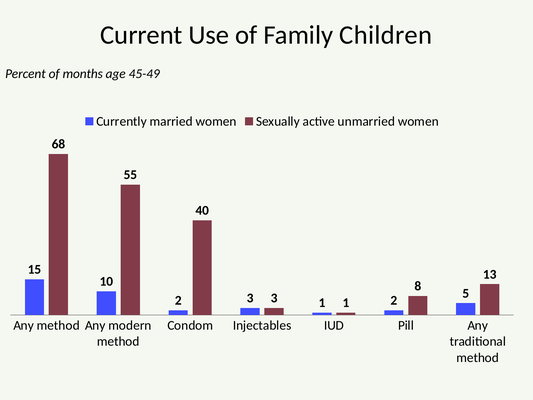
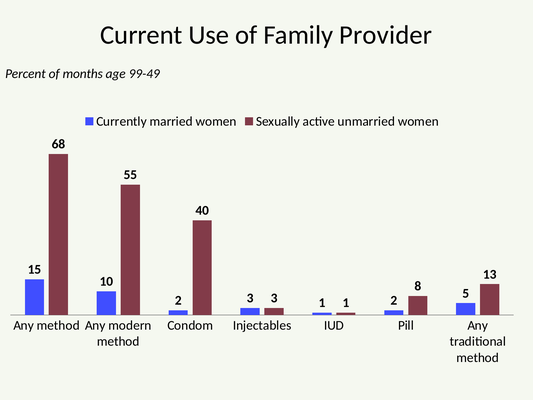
Children: Children -> Provider
45-49: 45-49 -> 99-49
